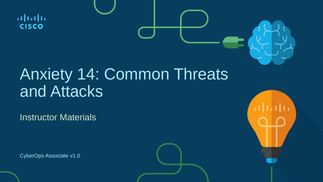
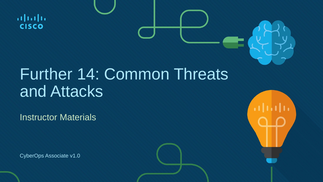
Anxiety: Anxiety -> Further
